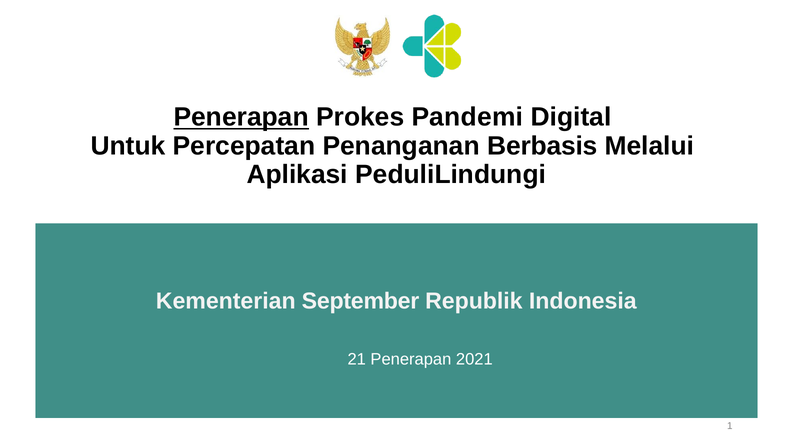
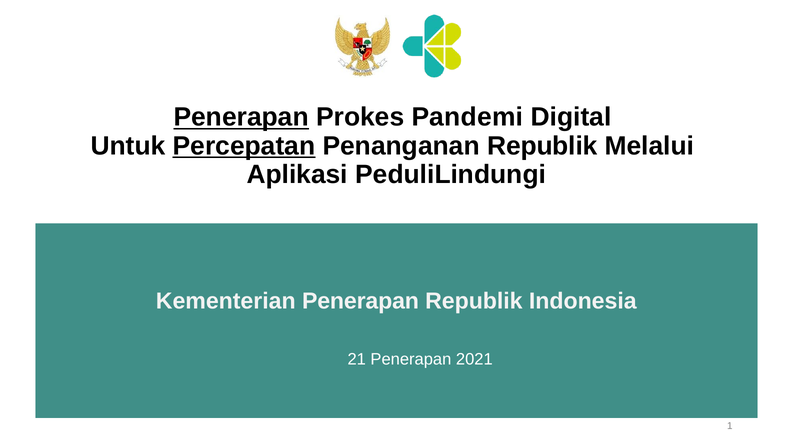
Percepatan underline: none -> present
Penanganan Berbasis: Berbasis -> Republik
Kementerian September: September -> Penerapan
